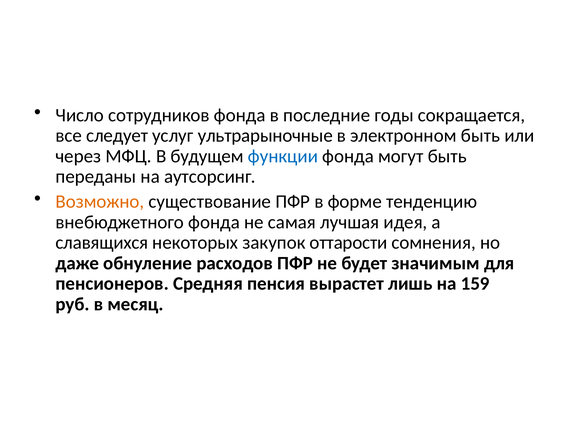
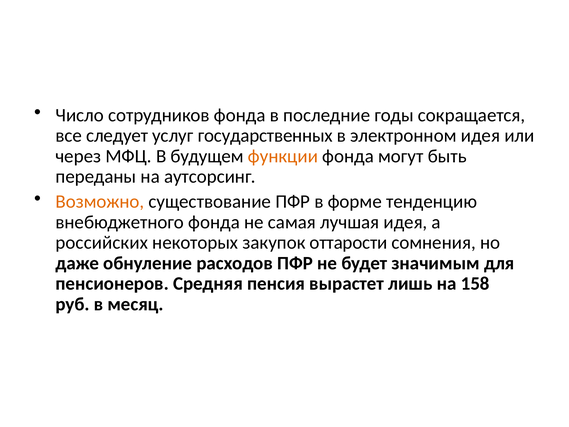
ультрарыночные: ультрарыночные -> государственных
электронном быть: быть -> идея
функции colour: blue -> orange
славящихся: славящихся -> российских
159: 159 -> 158
